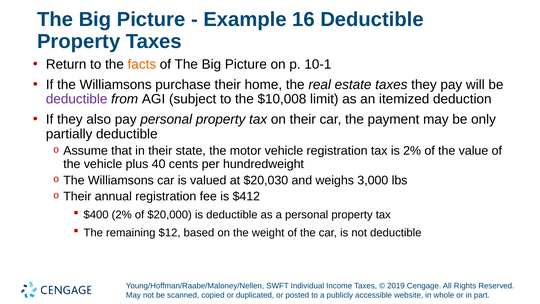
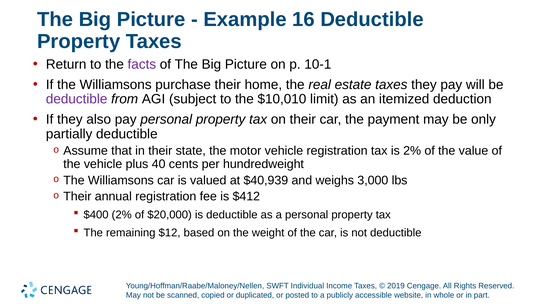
facts colour: orange -> purple
$10,008: $10,008 -> $10,010
$20,030: $20,030 -> $40,939
